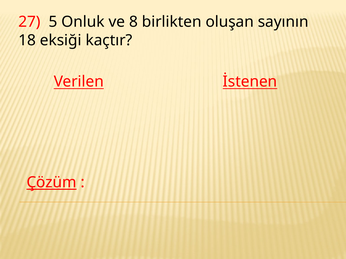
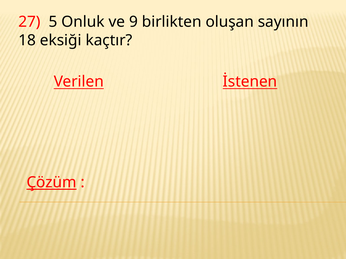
8: 8 -> 9
